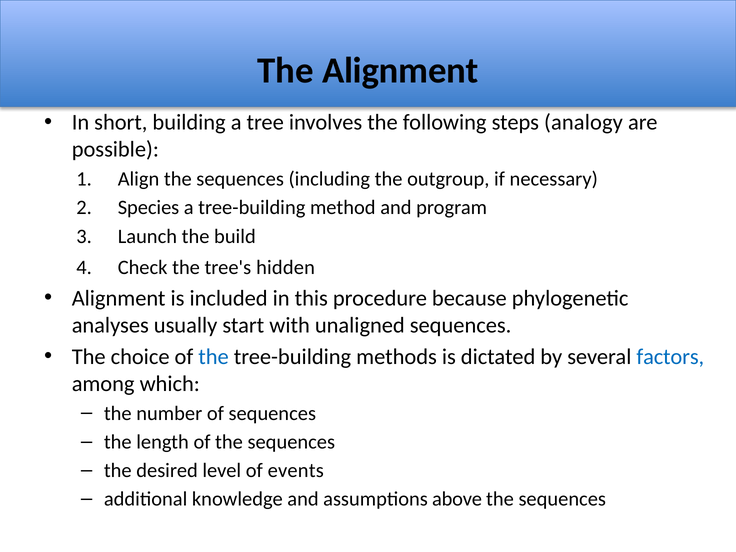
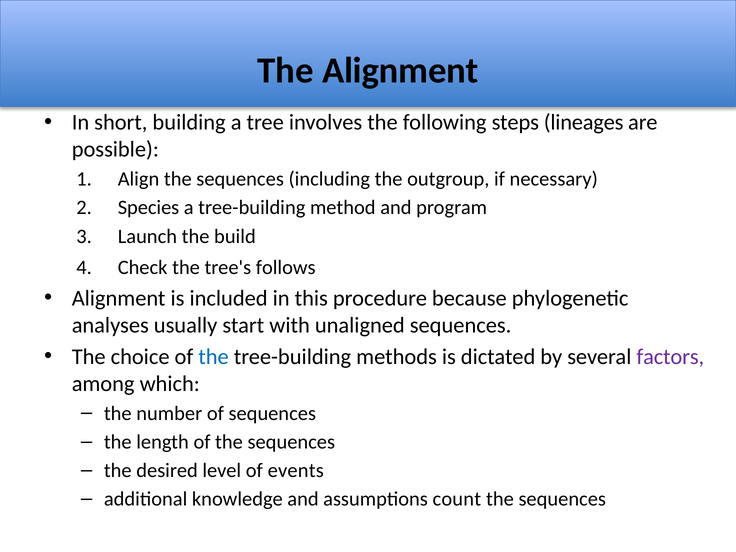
analogy: analogy -> lineages
hidden: hidden -> follows
factors colour: blue -> purple
above: above -> count
